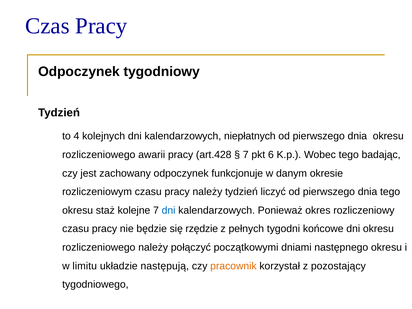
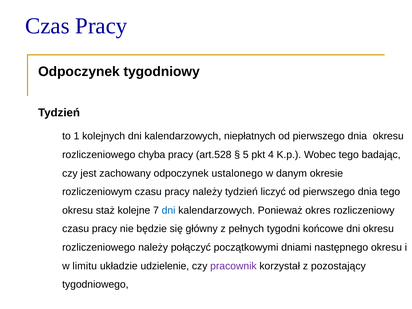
4: 4 -> 1
awarii: awarii -> chyba
art.428: art.428 -> art.528
7 at (246, 155): 7 -> 5
6: 6 -> 4
funkcjonuje: funkcjonuje -> ustalonego
rzędzie: rzędzie -> główny
następują: następują -> udzielenie
pracownik colour: orange -> purple
